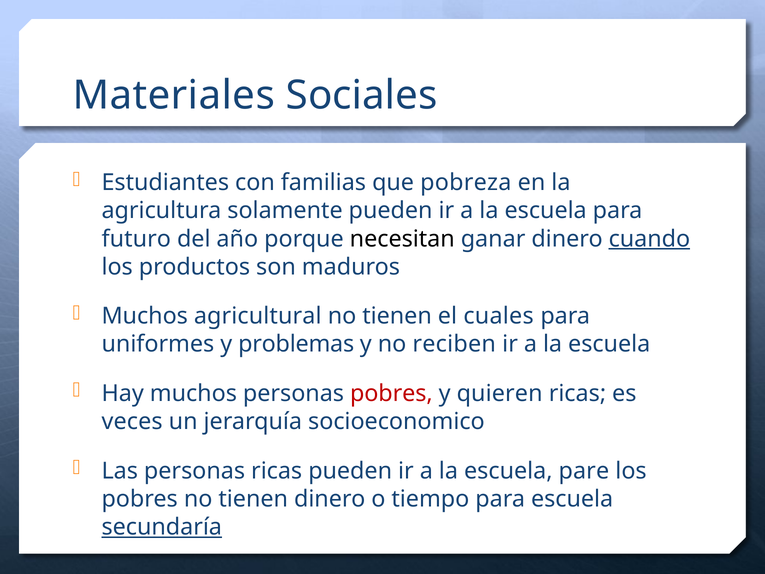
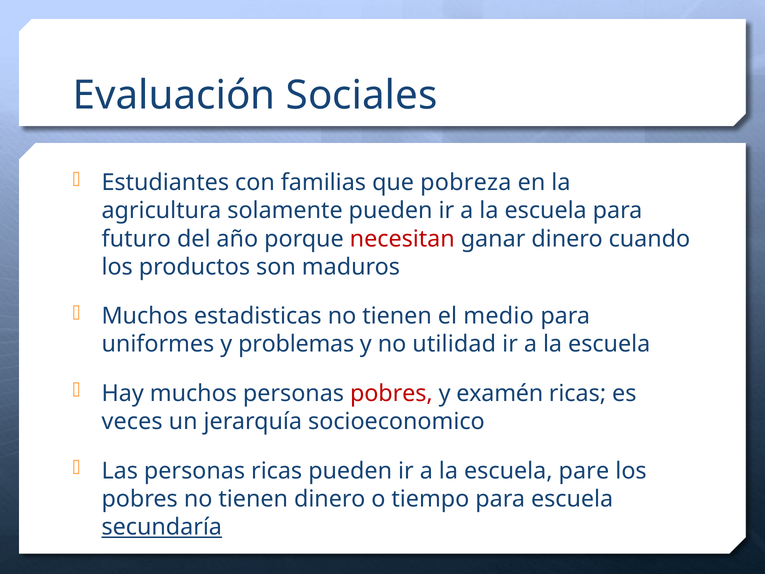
Materiales: Materiales -> Evaluación
necesitan colour: black -> red
cuando underline: present -> none
agricultural: agricultural -> estadisticas
cuales: cuales -> medio
reciben: reciben -> utilidad
quieren: quieren -> examén
